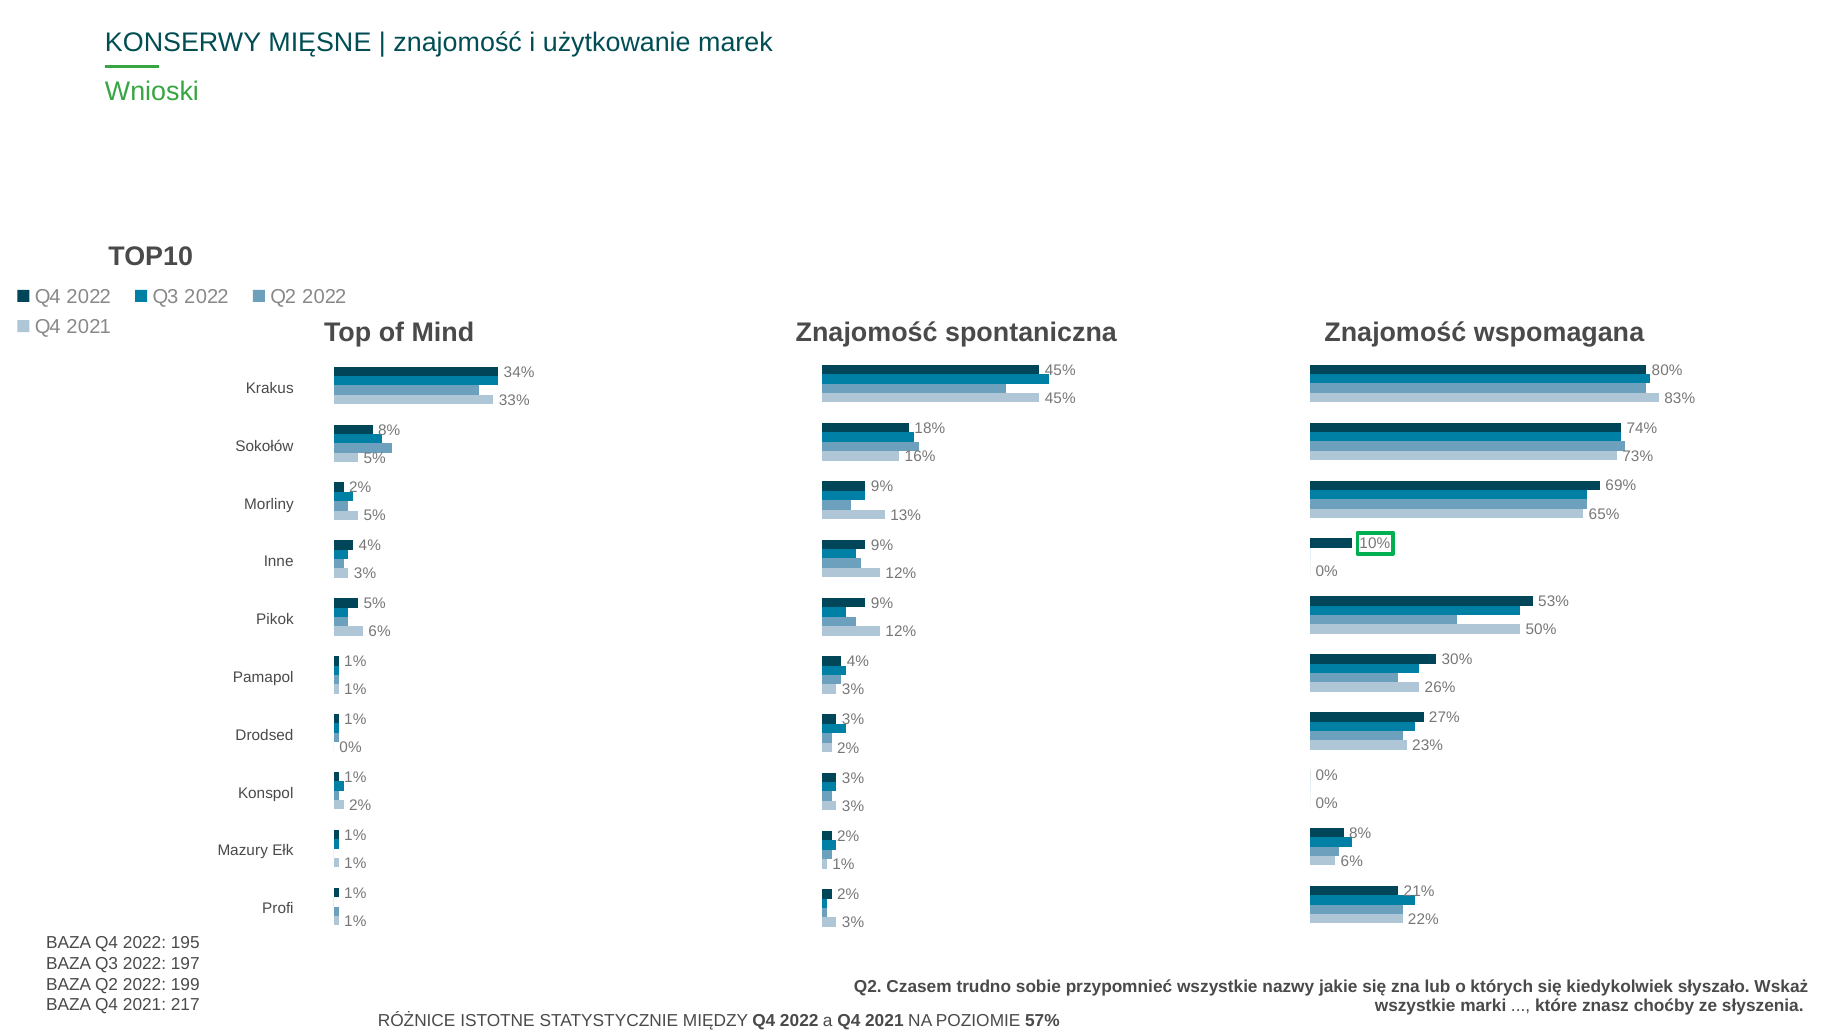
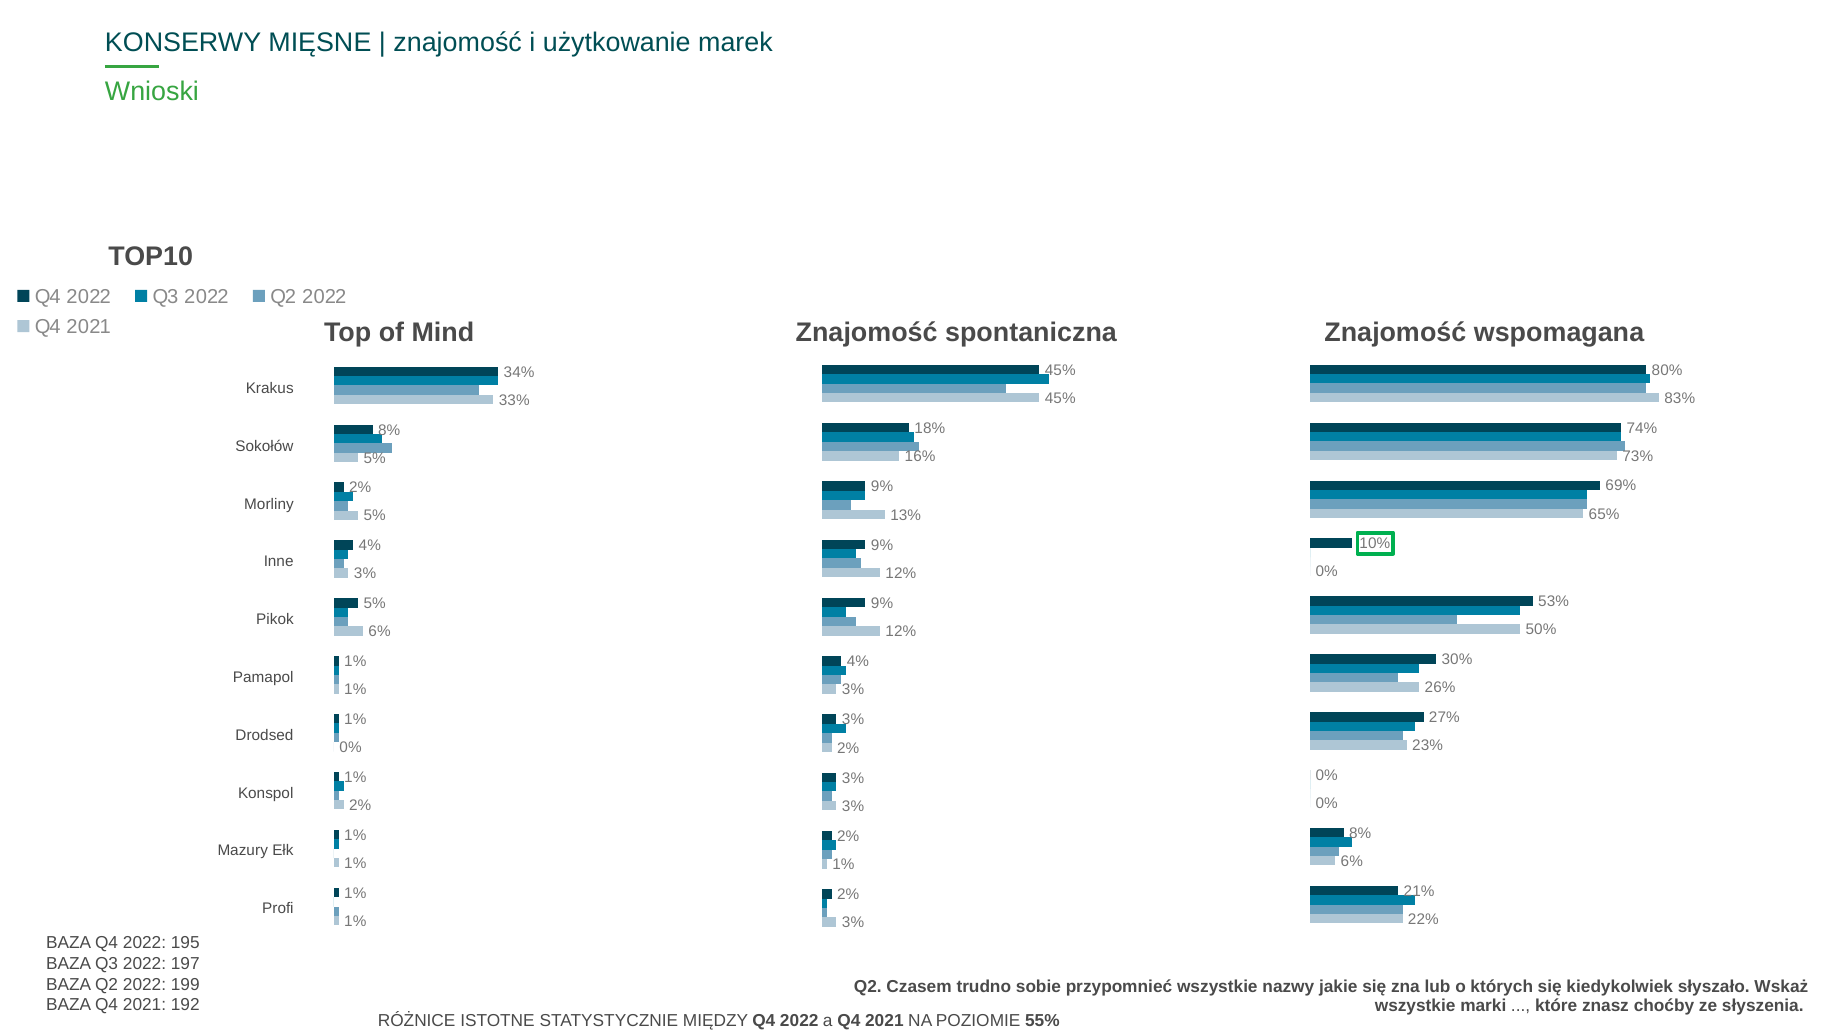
217: 217 -> 192
57%: 57% -> 55%
